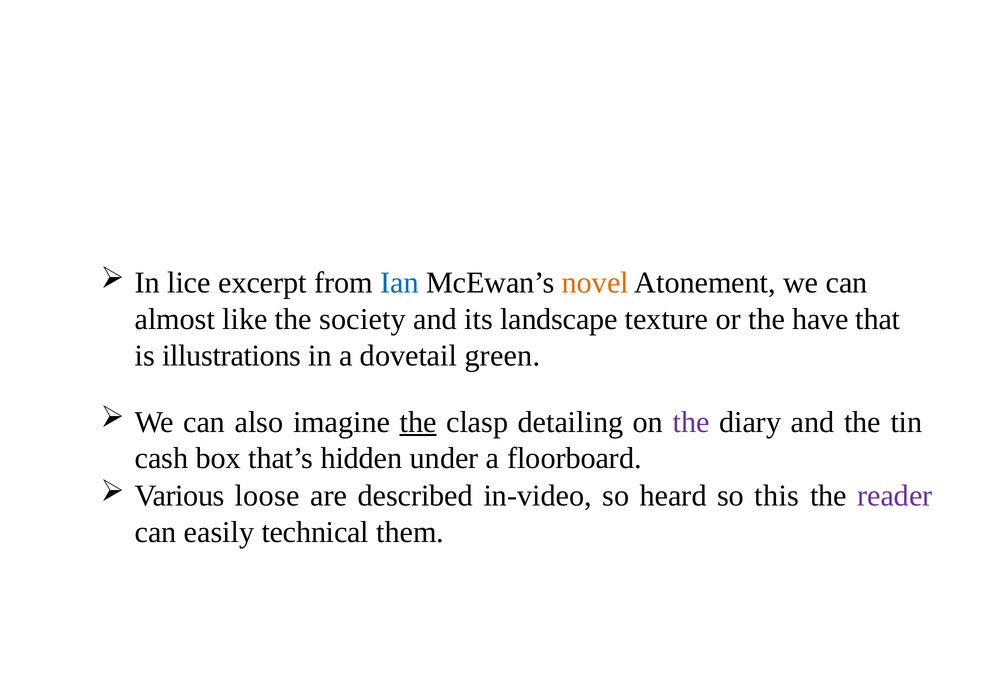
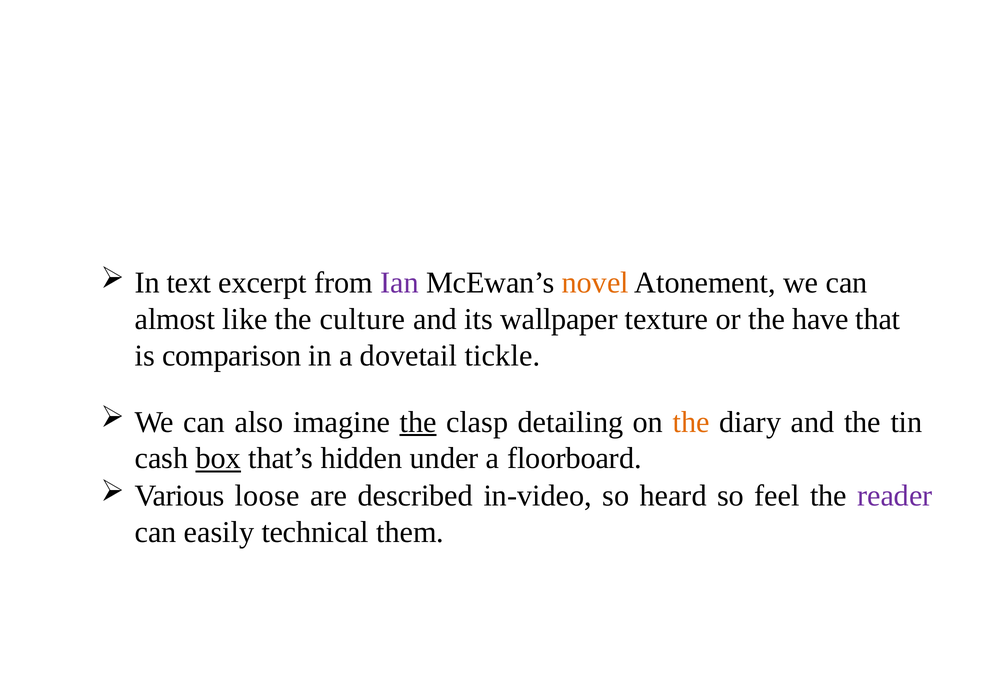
lice: lice -> text
Ian colour: blue -> purple
society: society -> culture
landscape: landscape -> wallpaper
illustrations: illustrations -> comparison
green: green -> tickle
the at (691, 422) colour: purple -> orange
box underline: none -> present
this: this -> feel
